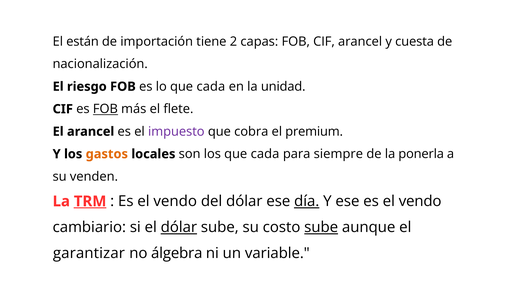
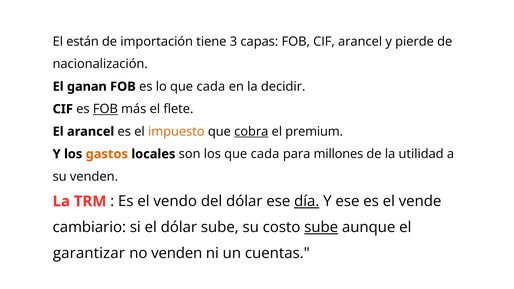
2: 2 -> 3
cuesta: cuesta -> pierde
riesgo: riesgo -> ganan
unidad: unidad -> decidir
impuesto colour: purple -> orange
cobra underline: none -> present
siempre: siempre -> millones
ponerla: ponerla -> utilidad
TRM underline: present -> none
ese es el vendo: vendo -> vende
dólar at (179, 227) underline: present -> none
no álgebra: álgebra -> venden
variable: variable -> cuentas
